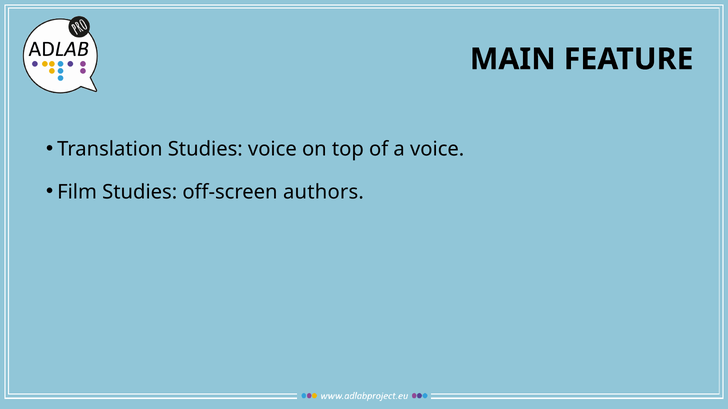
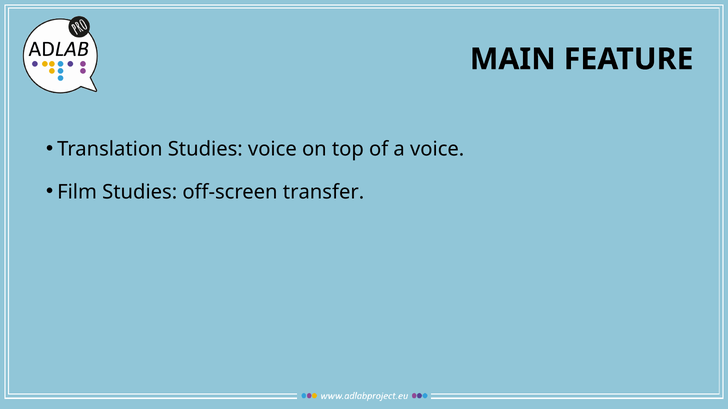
authors: authors -> transfer
